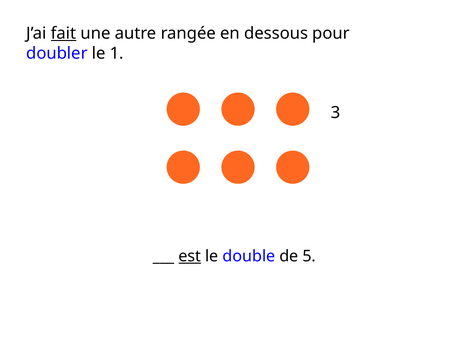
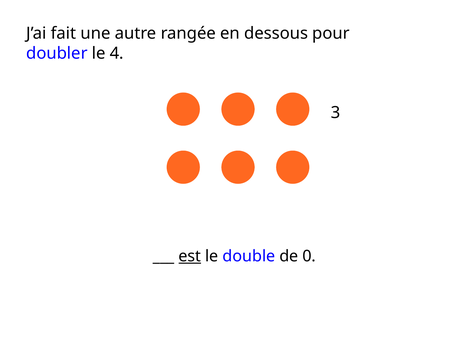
fait underline: present -> none
1: 1 -> 4
5: 5 -> 0
